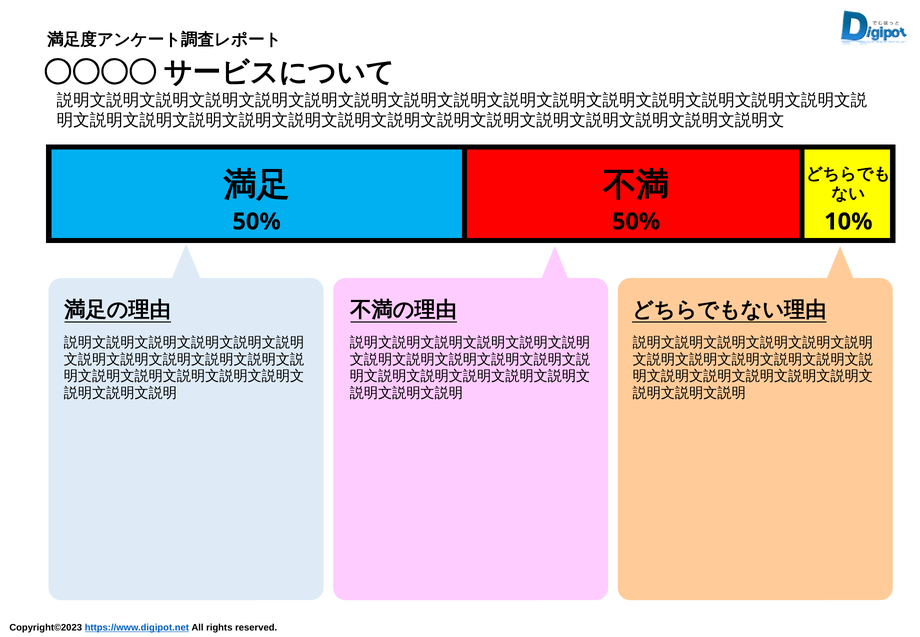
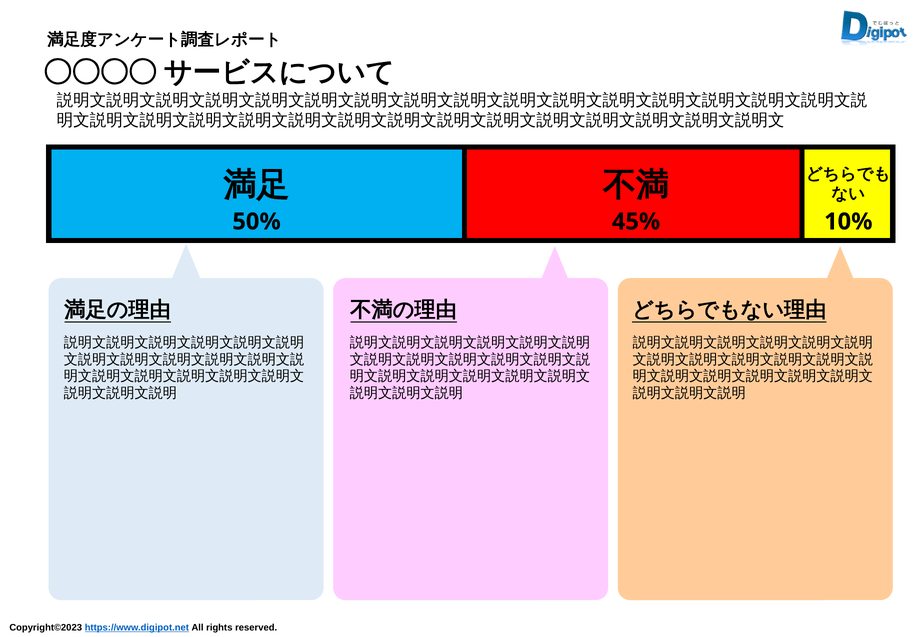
50% 50%: 50% -> 45%
